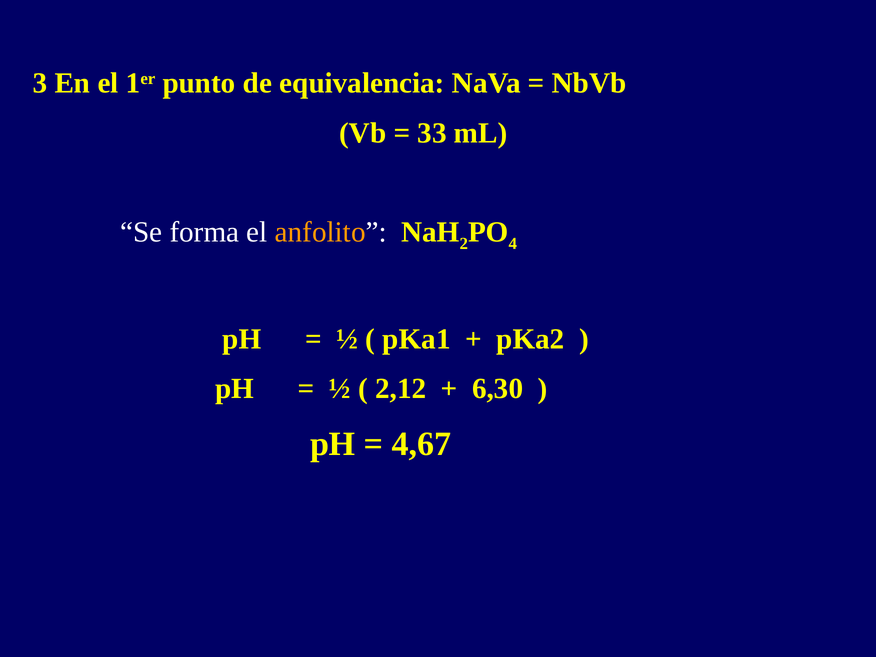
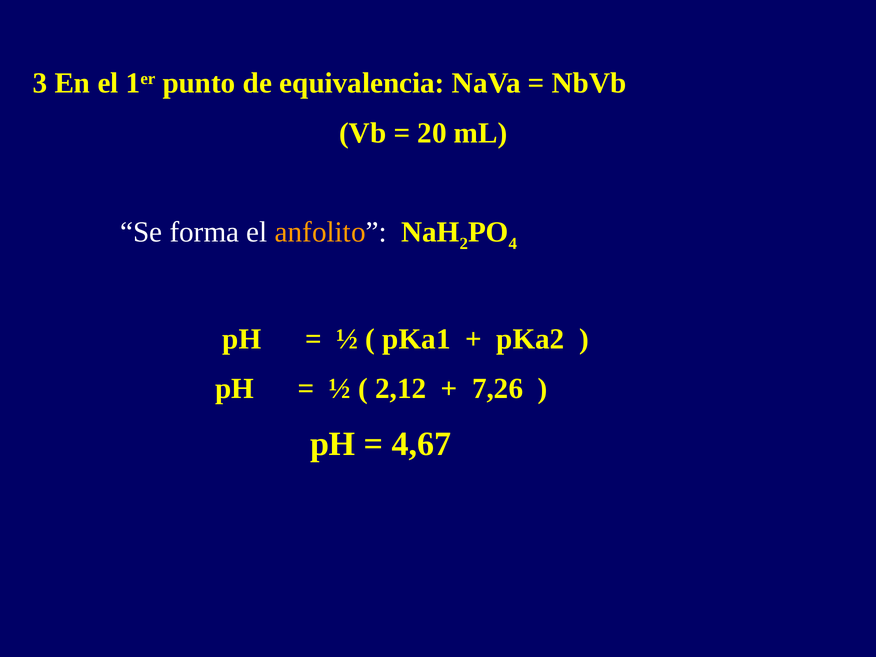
33: 33 -> 20
6,30: 6,30 -> 7,26
